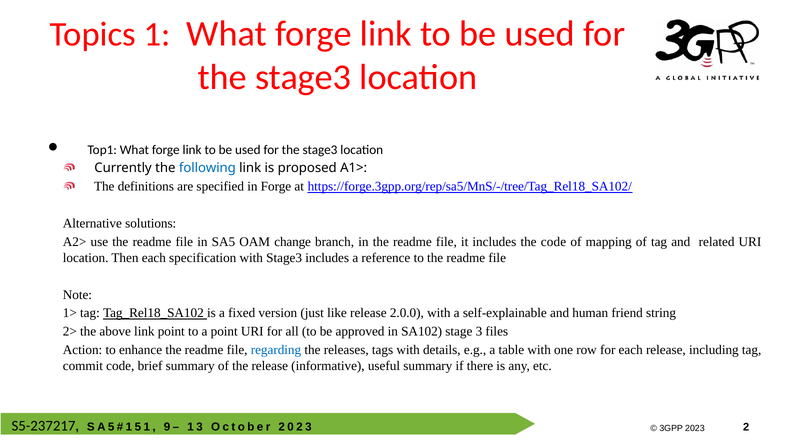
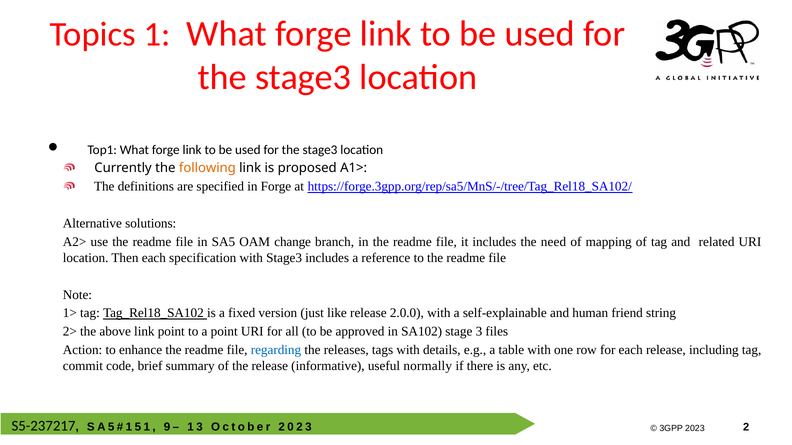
following colour: blue -> orange
the code: code -> need
useful summary: summary -> normally
